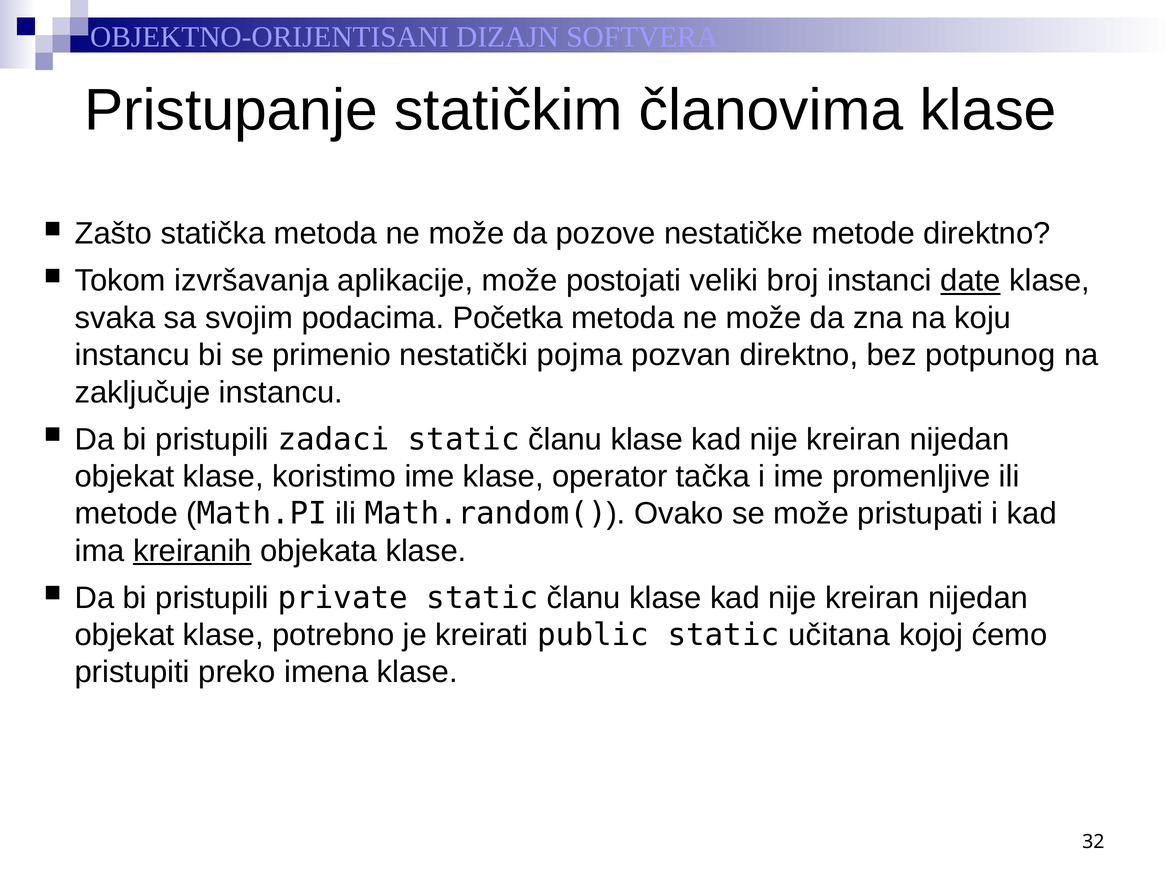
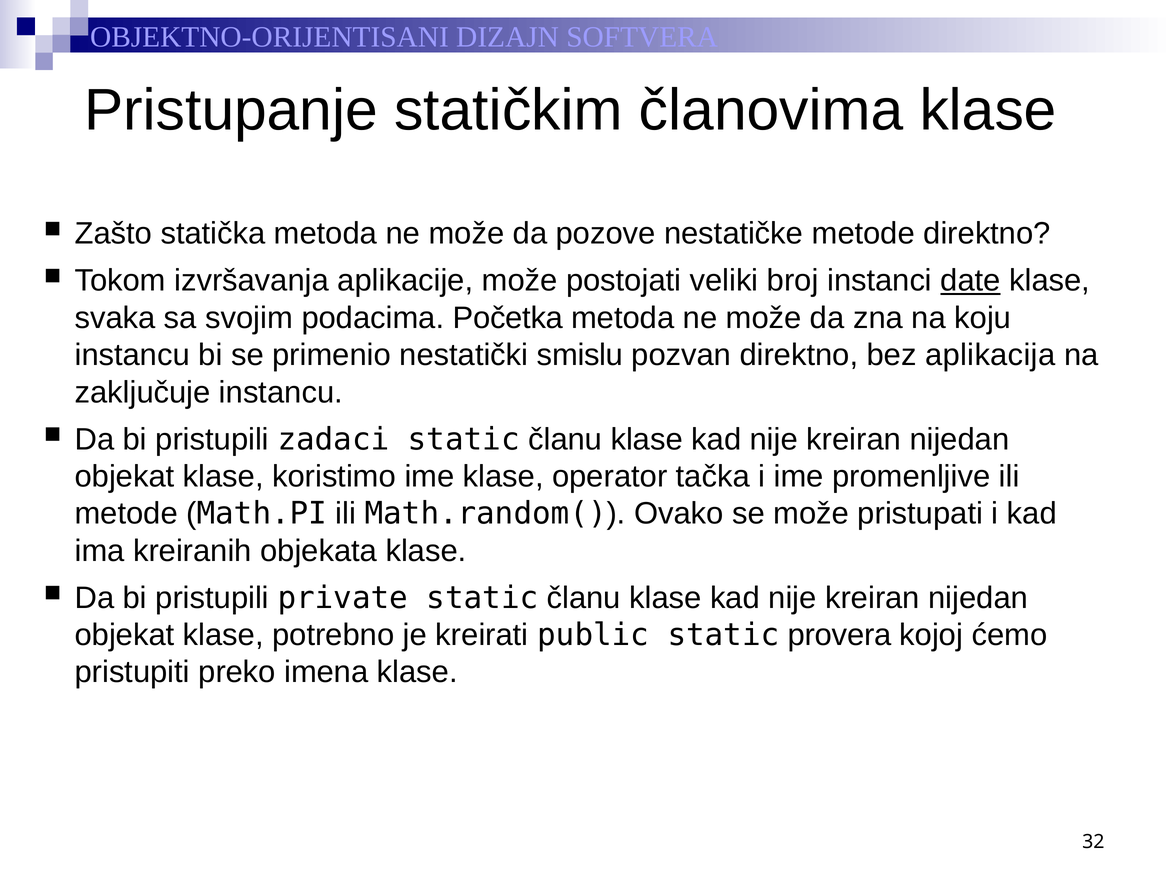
pojma: pojma -> smislu
potpunog: potpunog -> aplikacija
kreiranih underline: present -> none
učitana: učitana -> provera
